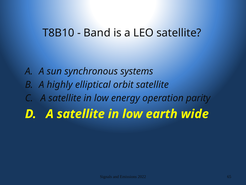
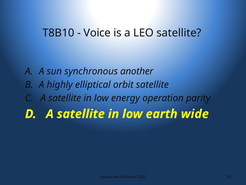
Band: Band -> Voice
systems: systems -> another
